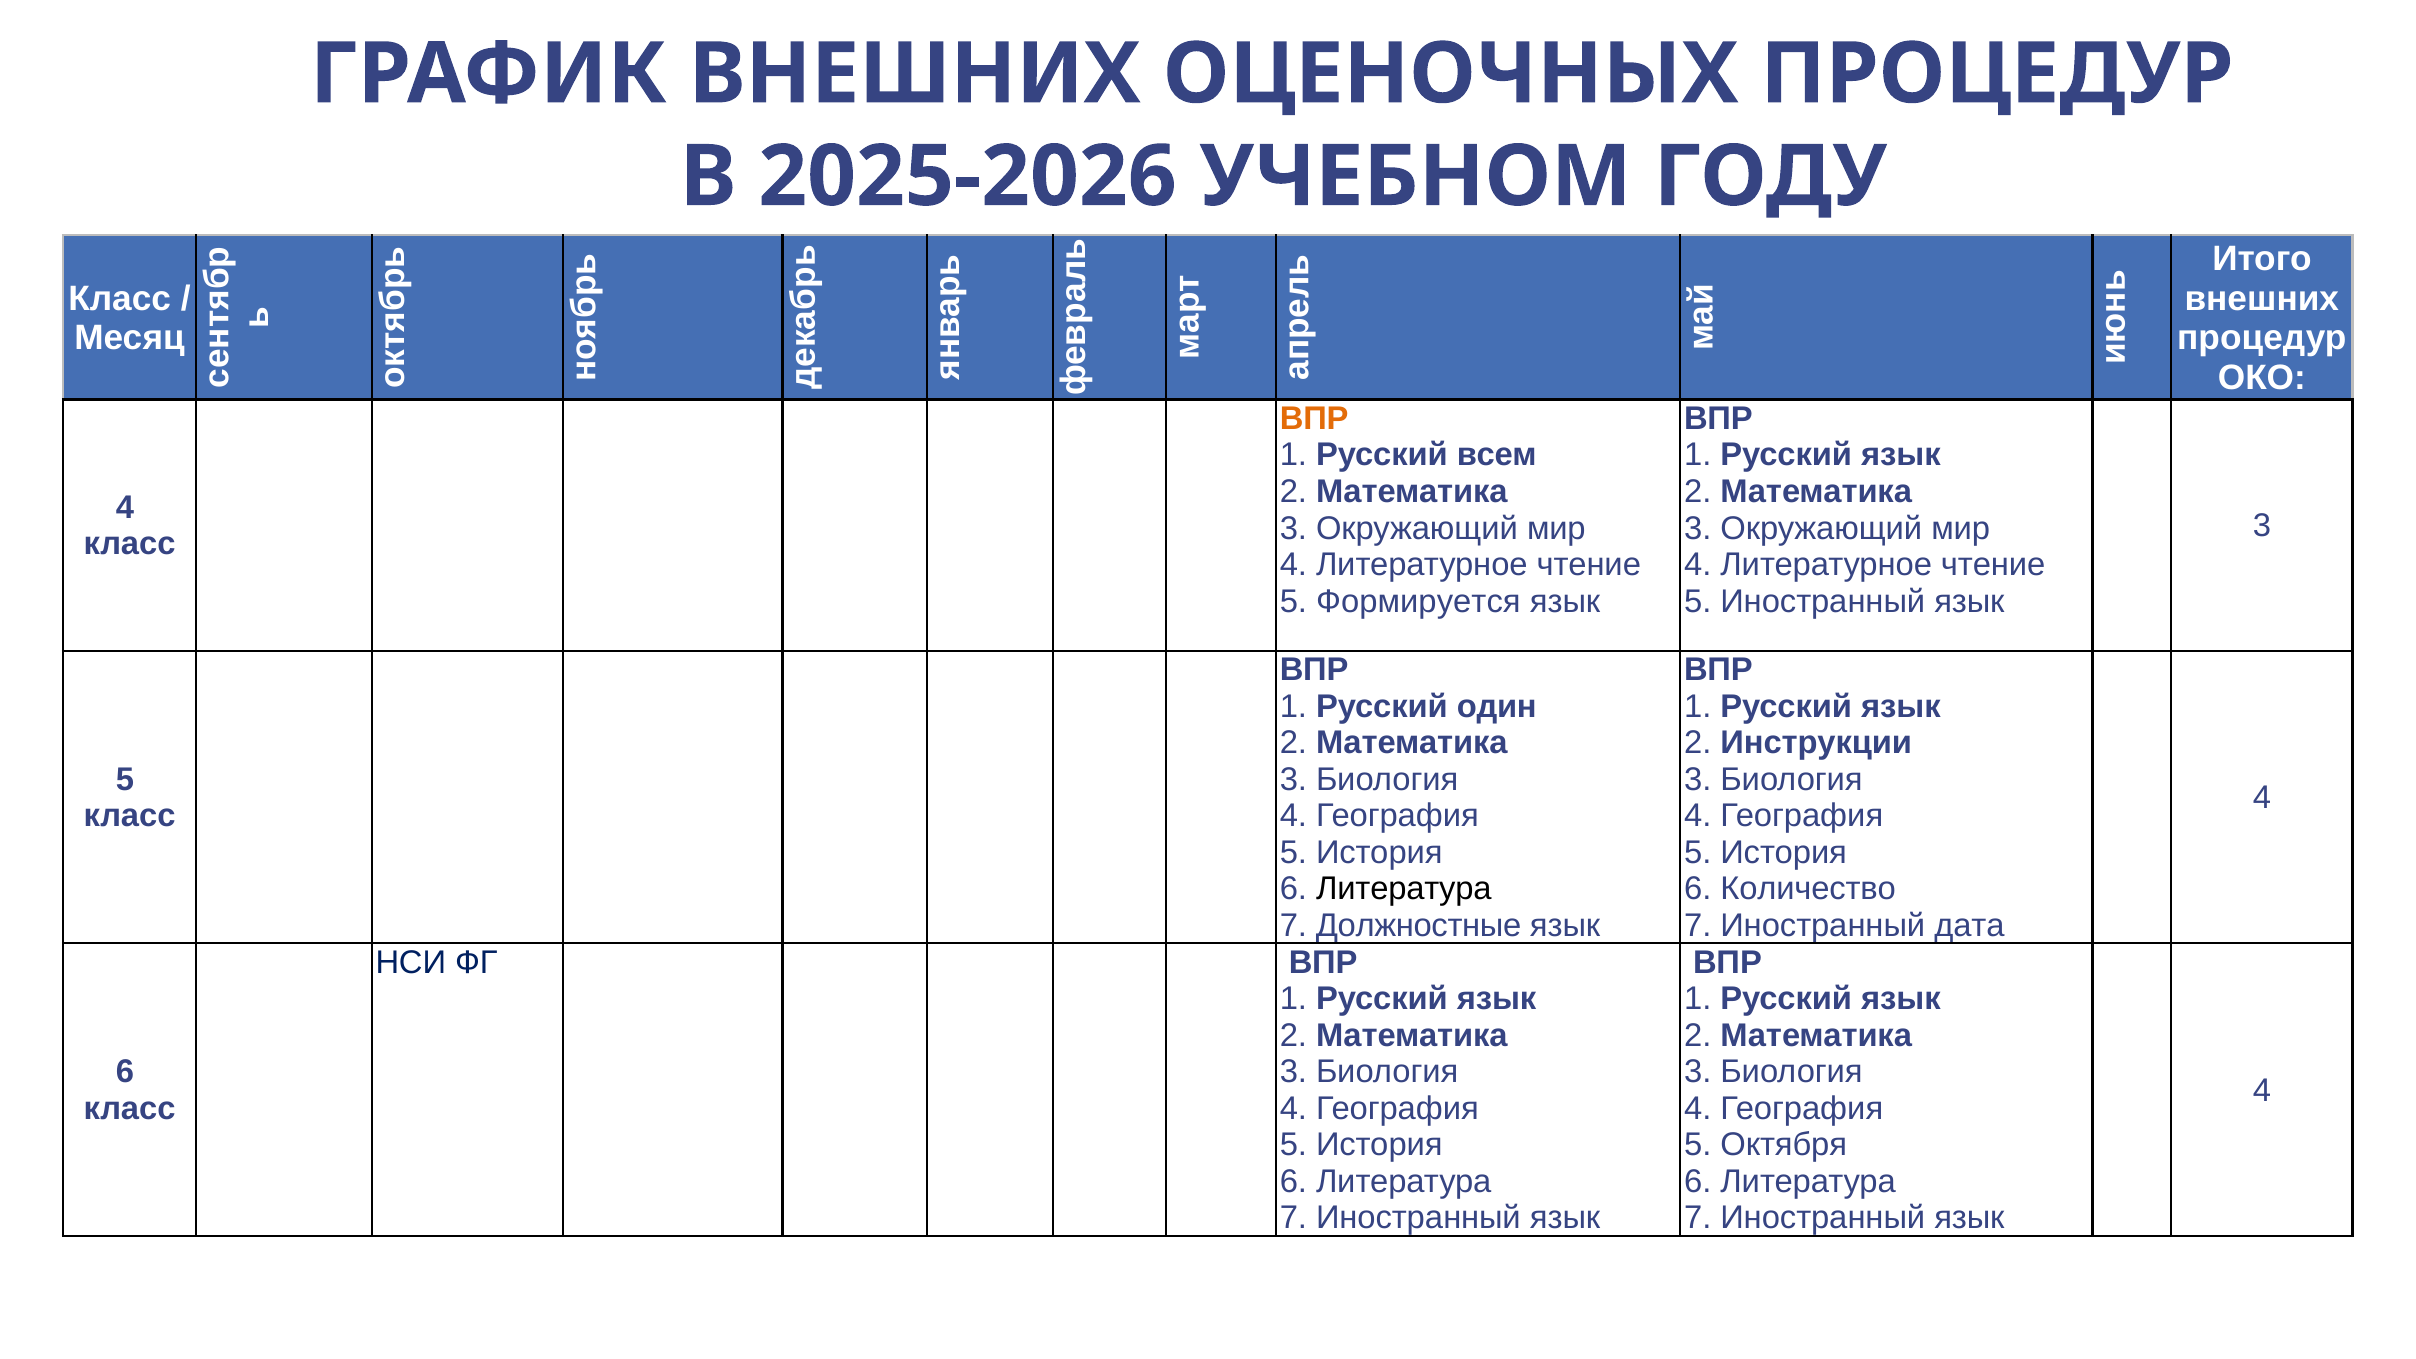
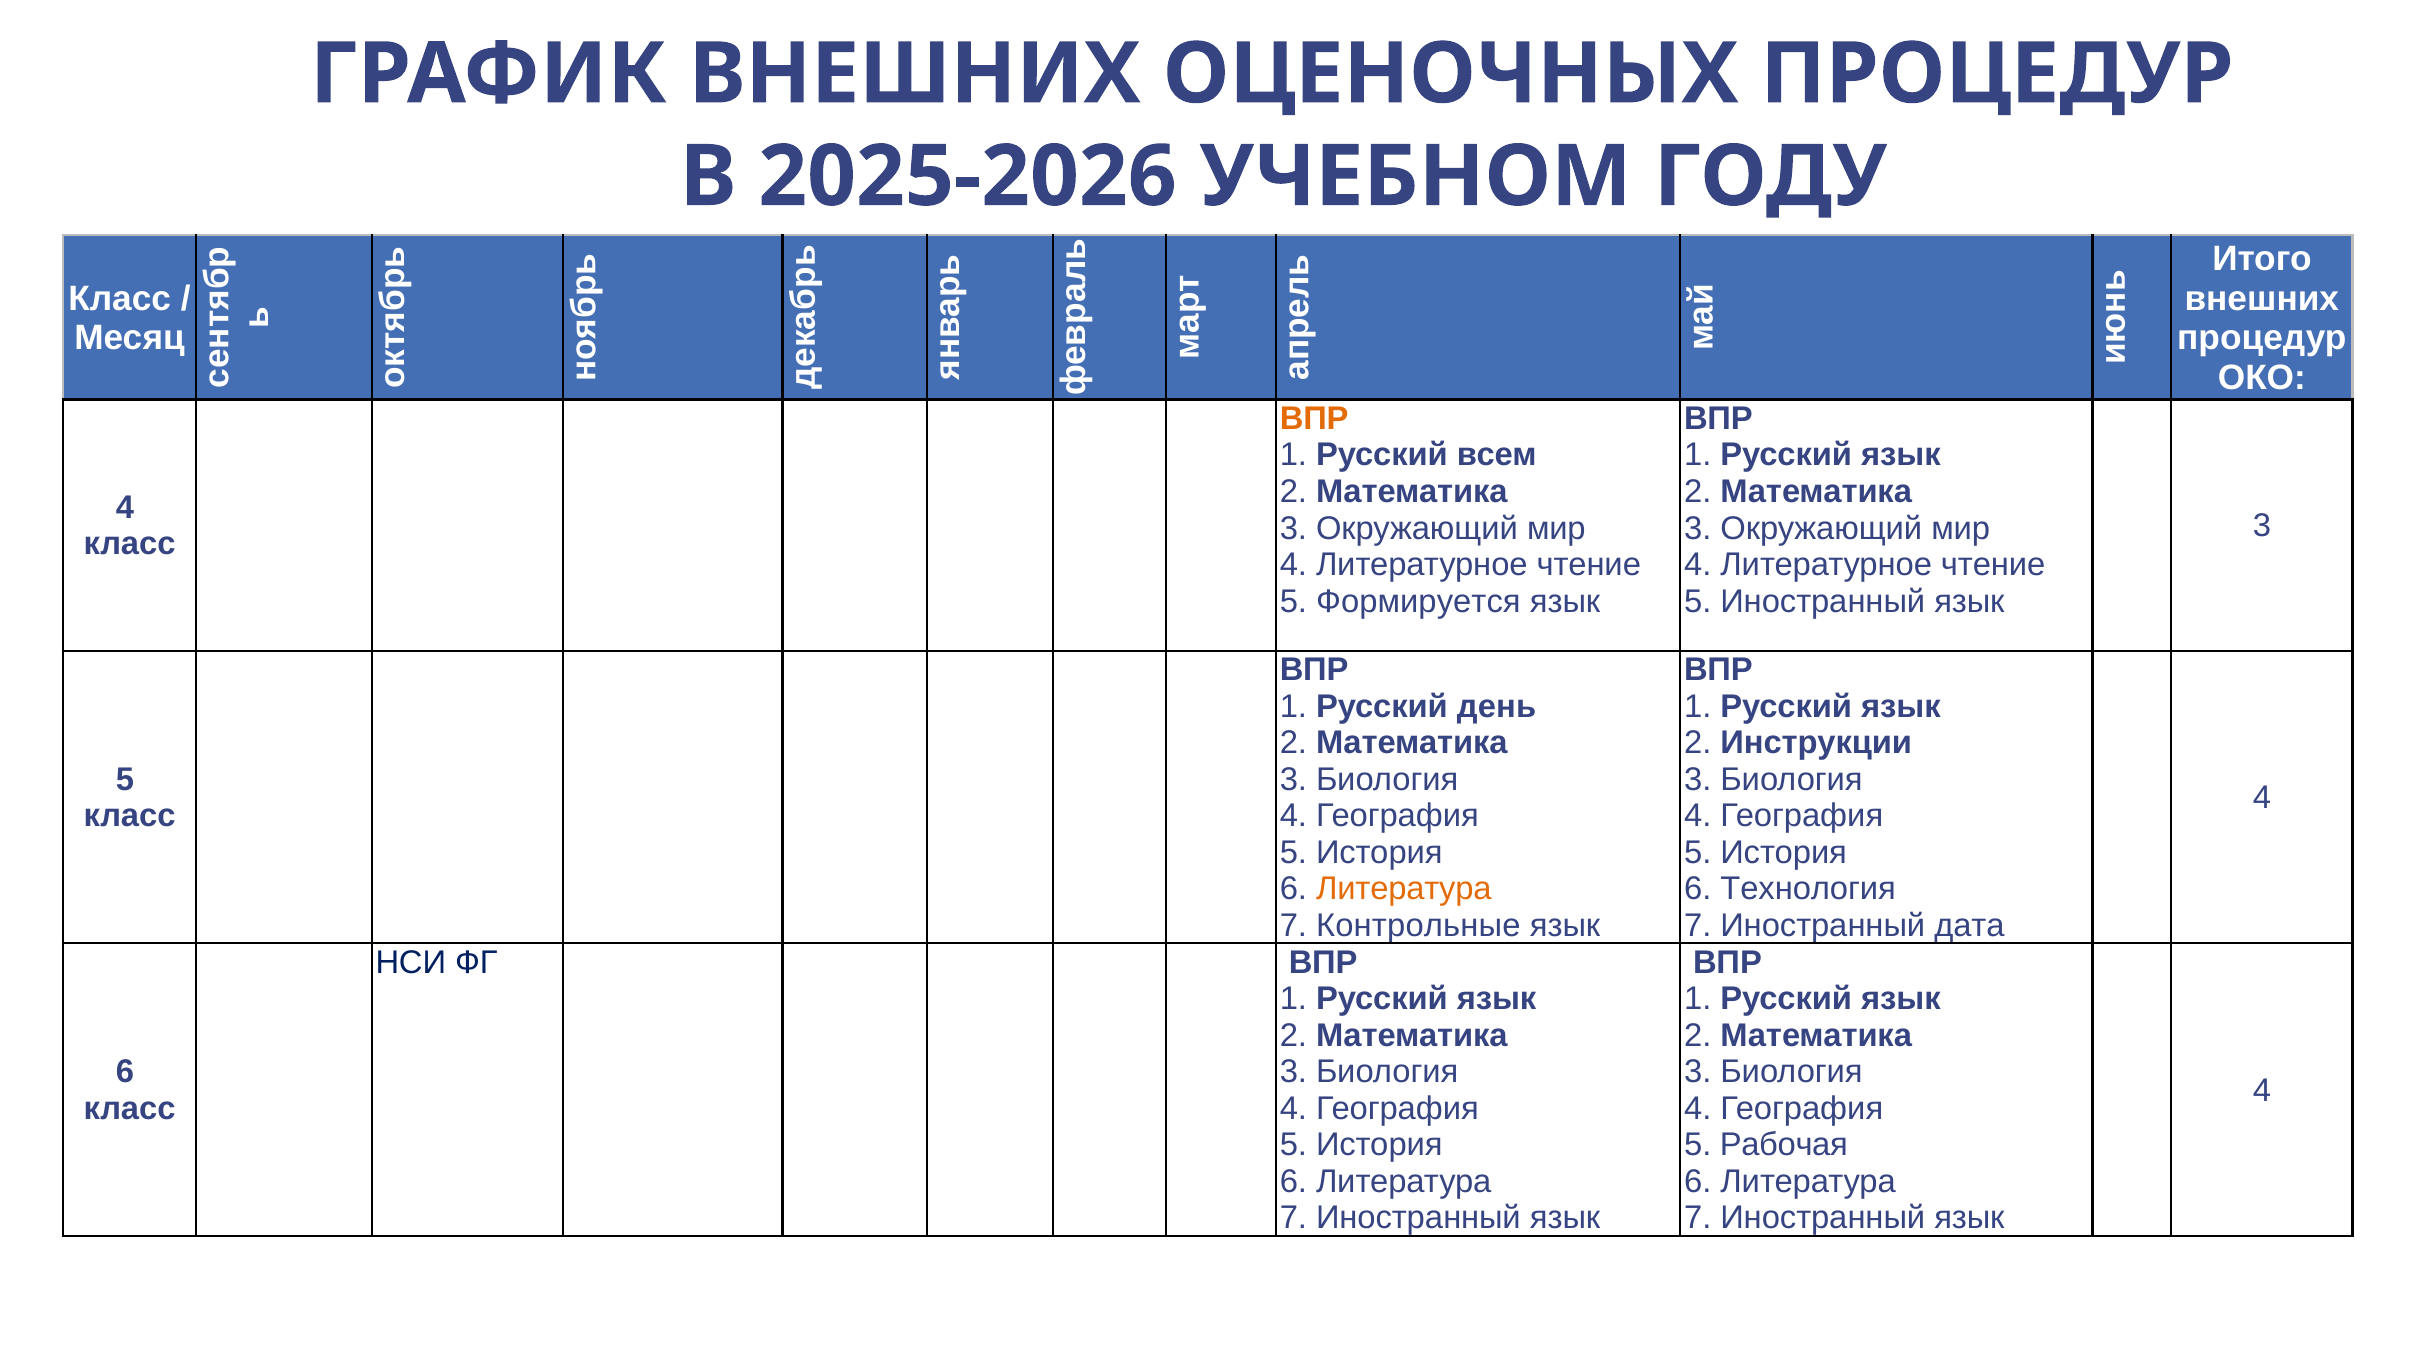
один: один -> день
Литература at (1404, 889) colour: black -> orange
Количество: Количество -> Технология
Должностные: Должностные -> Контрольные
Октября: Октября -> Рабочая
